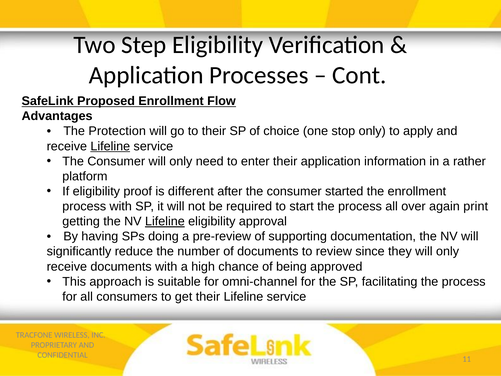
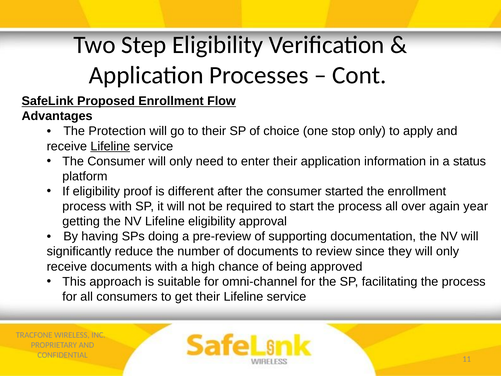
rather: rather -> status
print: print -> year
Lifeline at (165, 221) underline: present -> none
